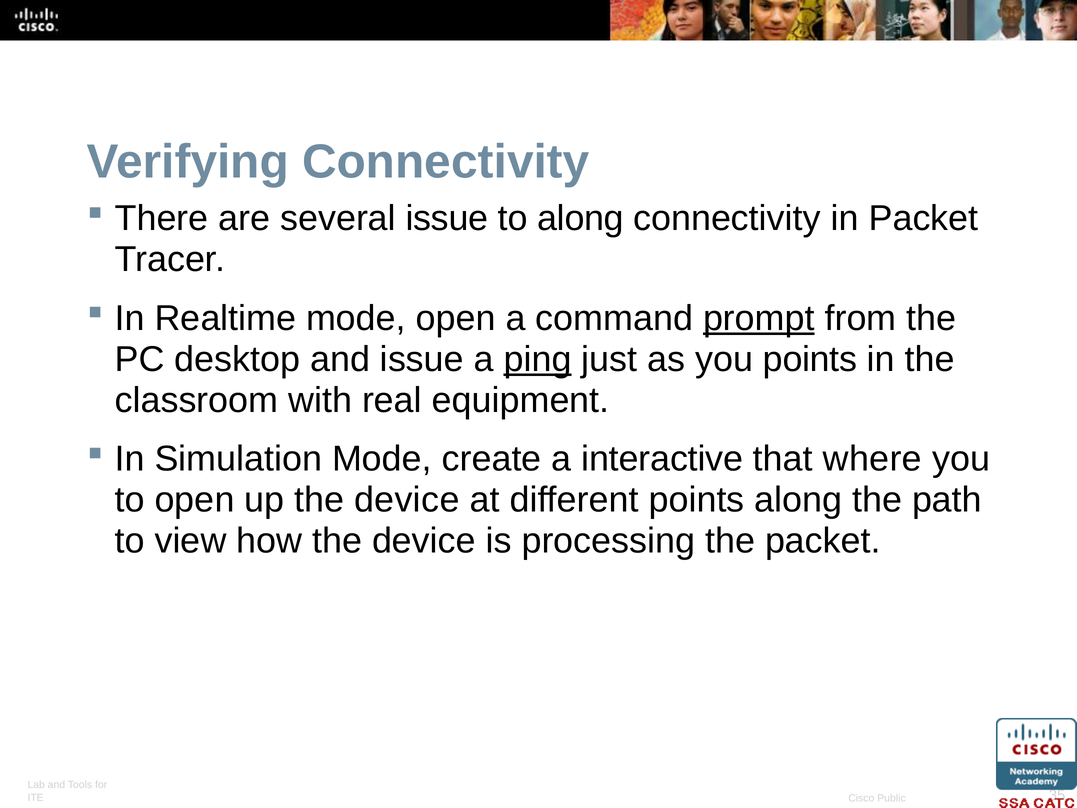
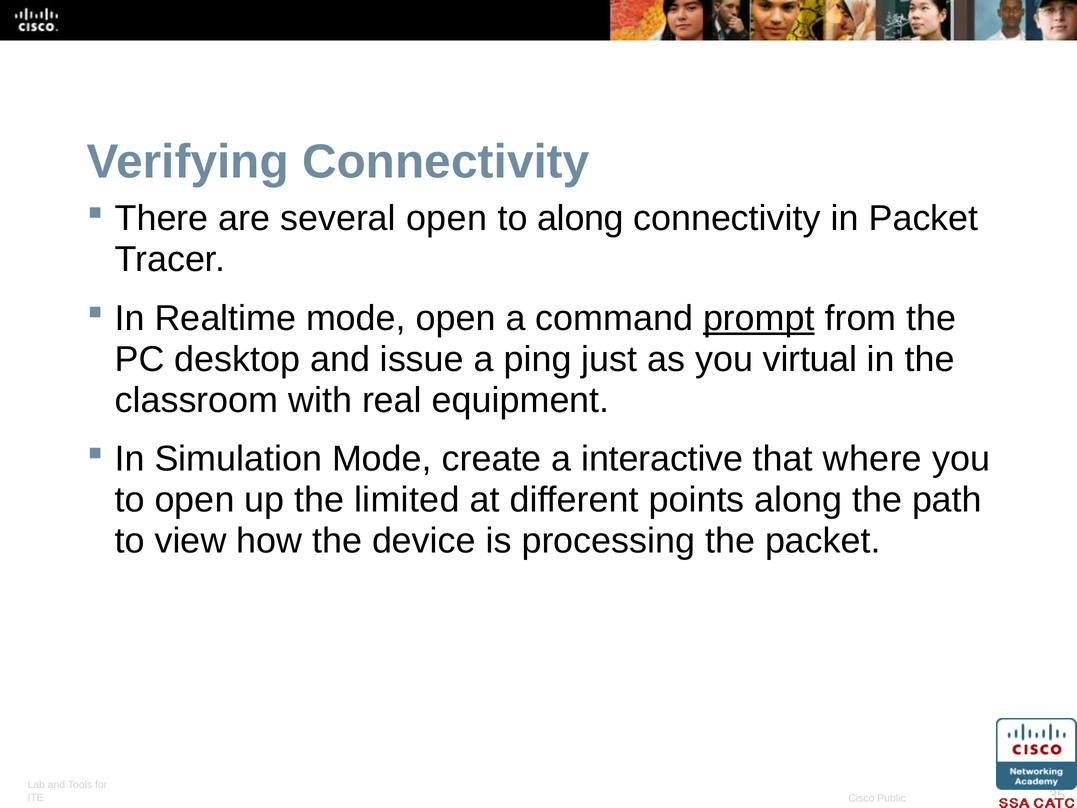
several issue: issue -> open
ping underline: present -> none
you points: points -> virtual
up the device: device -> limited
